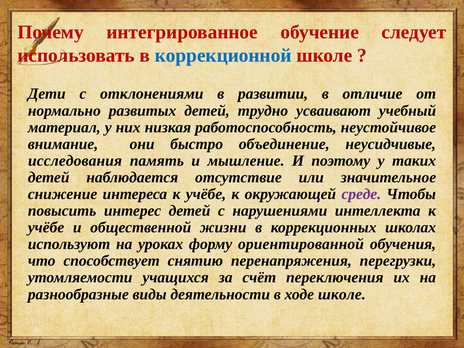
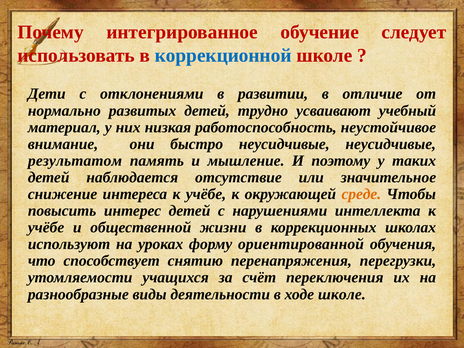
быстро объединение: объединение -> неусидчивые
исследования: исследования -> результатом
среде colour: purple -> orange
